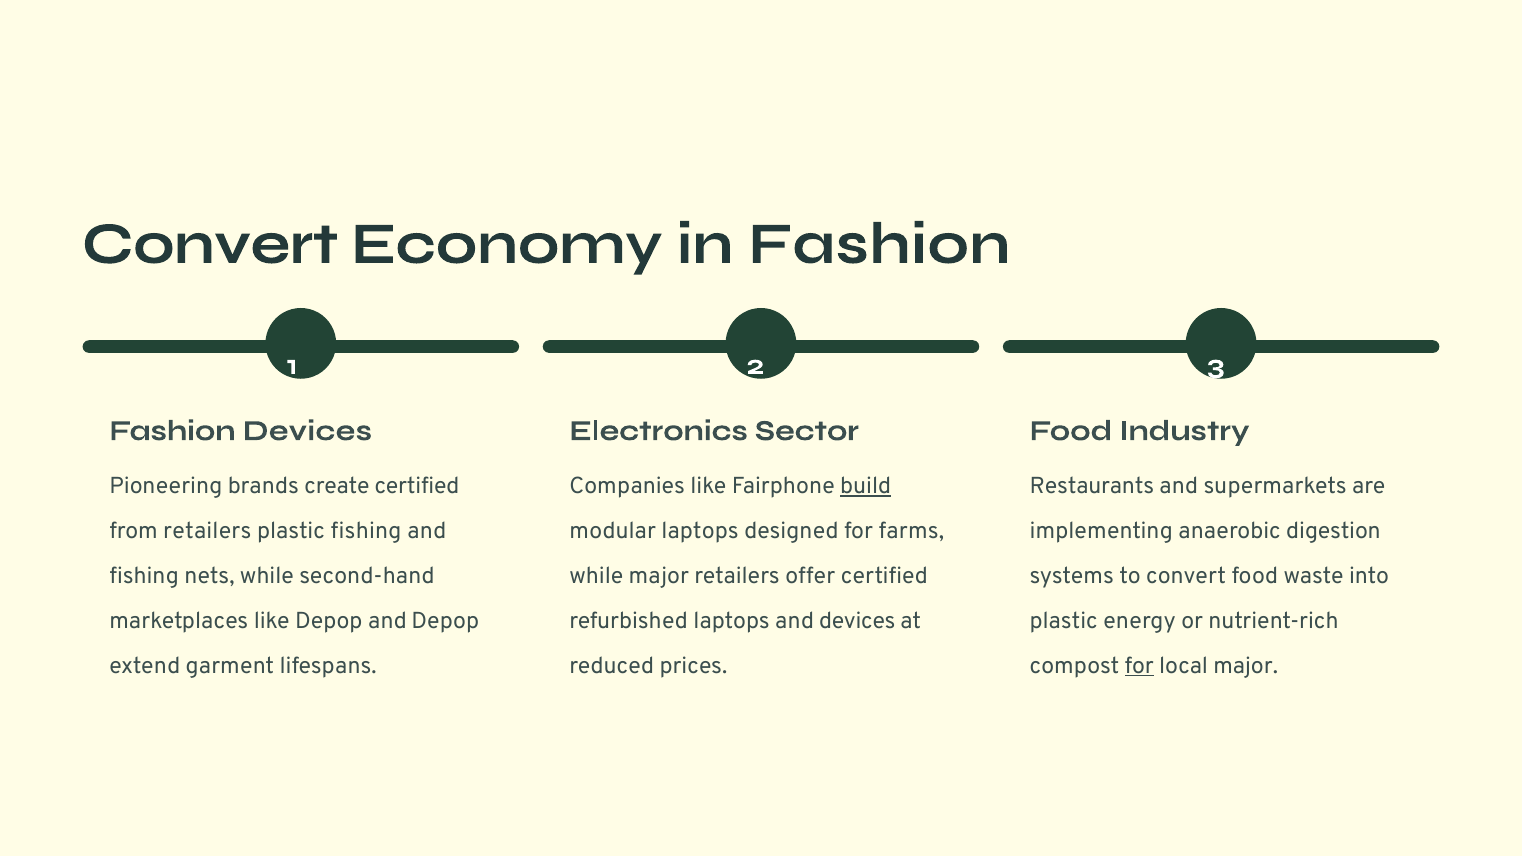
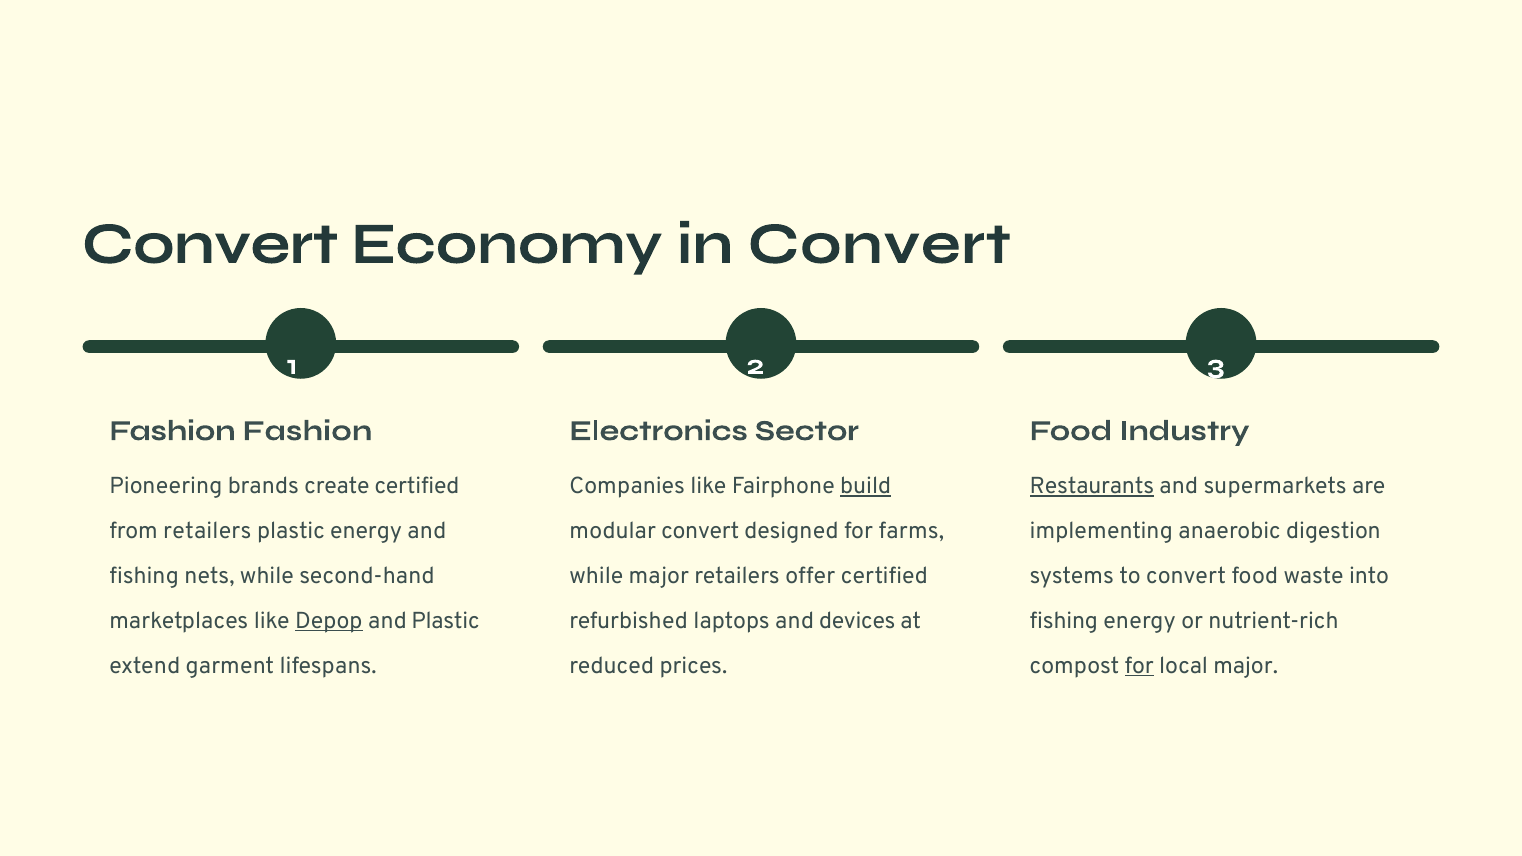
in Fashion: Fashion -> Convert
Fashion Devices: Devices -> Fashion
Restaurants underline: none -> present
plastic fishing: fishing -> energy
modular laptops: laptops -> convert
Depop at (329, 621) underline: none -> present
and Depop: Depop -> Plastic
plastic at (1064, 621): plastic -> fishing
